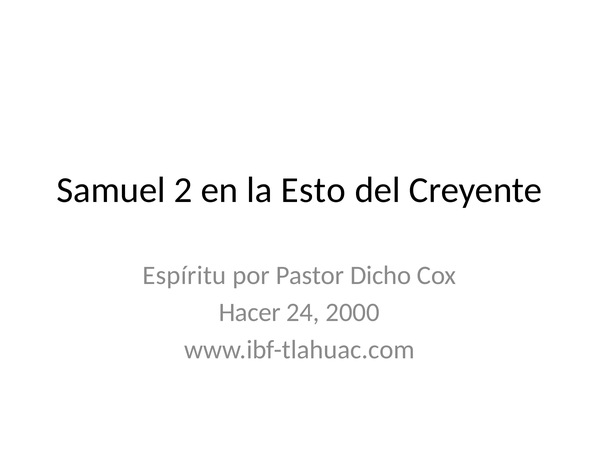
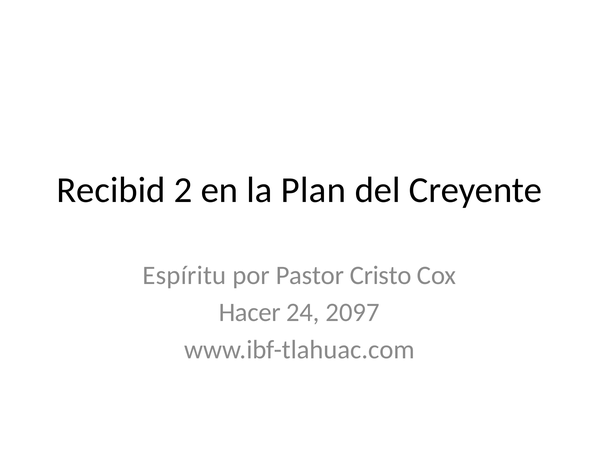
Samuel: Samuel -> Recibid
Esto: Esto -> Plan
Dicho: Dicho -> Cristo
2000: 2000 -> 2097
